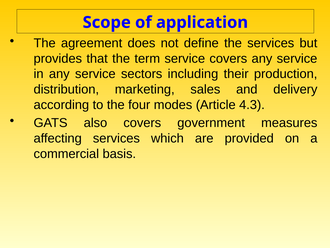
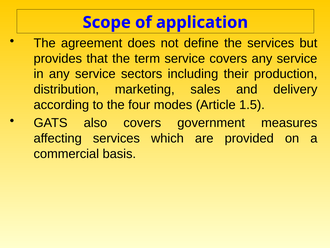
4.3: 4.3 -> 1.5
